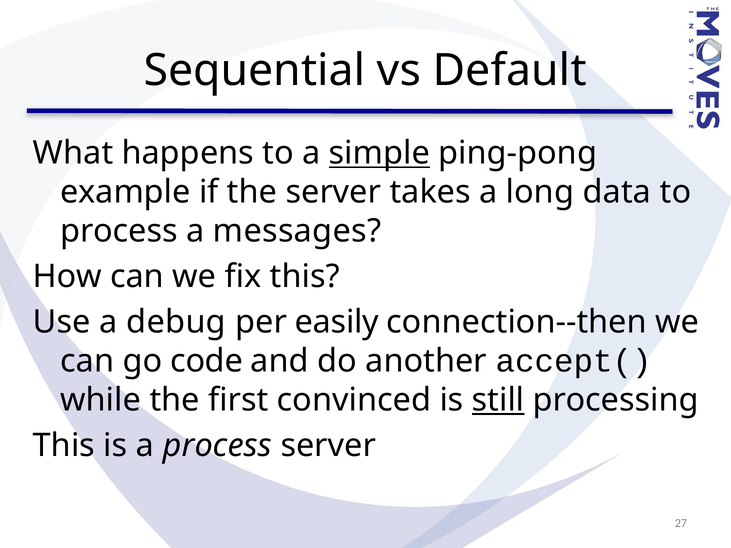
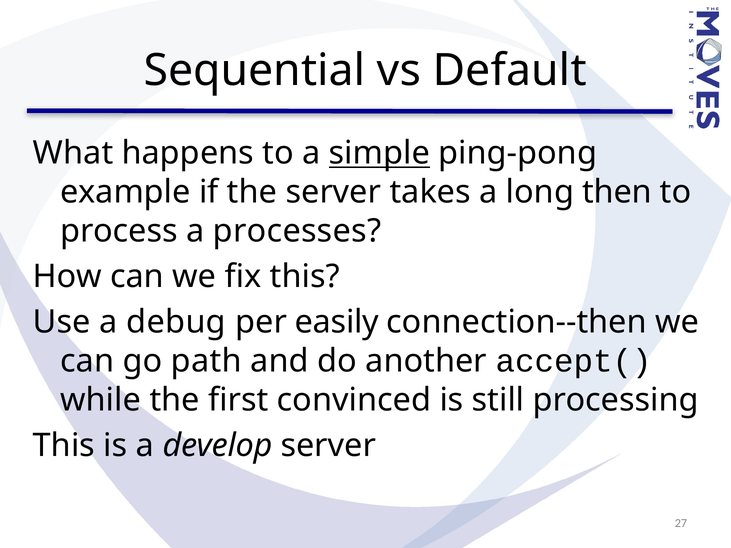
data: data -> then
messages: messages -> processes
code: code -> path
still underline: present -> none
a process: process -> develop
